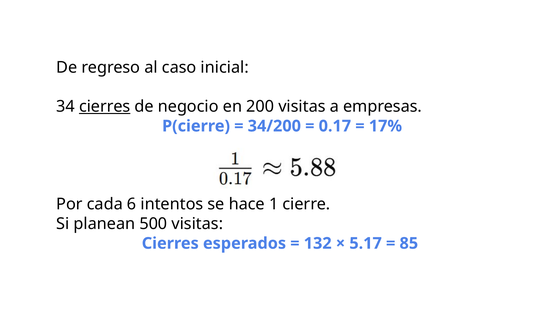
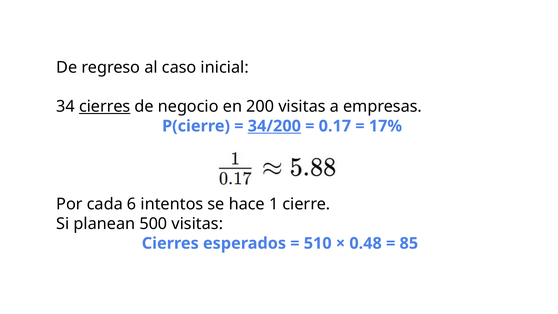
34/200 underline: none -> present
132: 132 -> 510
5.17: 5.17 -> 0.48
